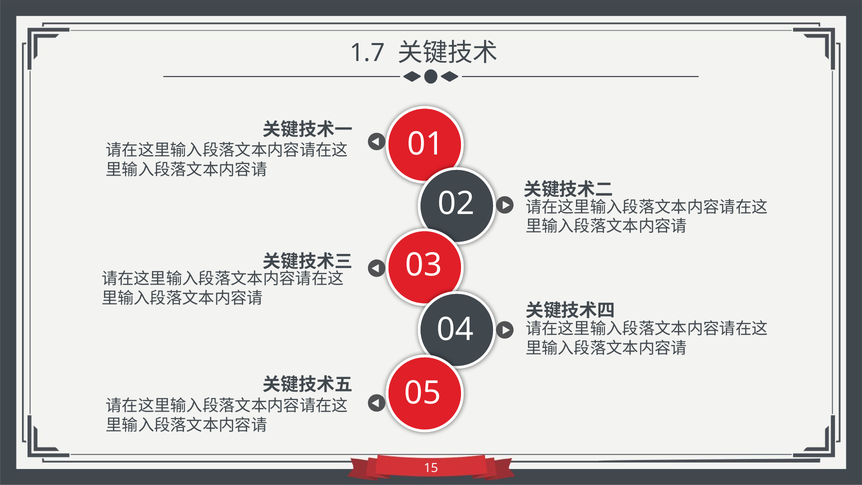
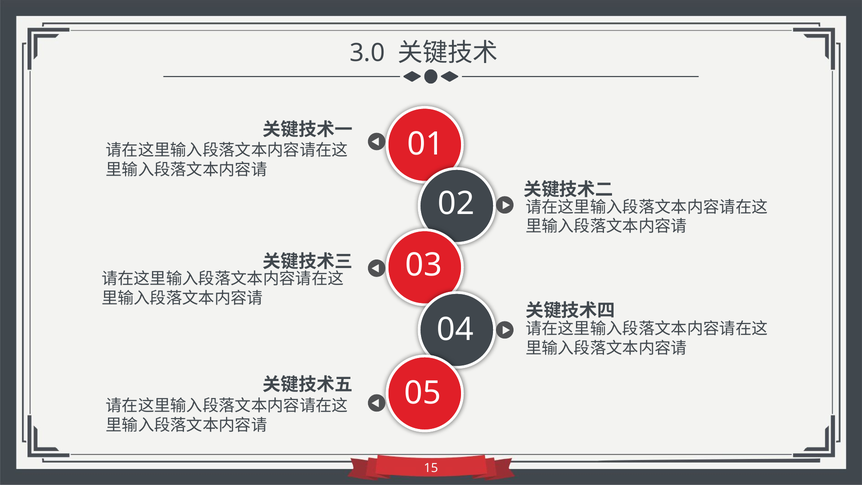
1.7: 1.7 -> 3.0
